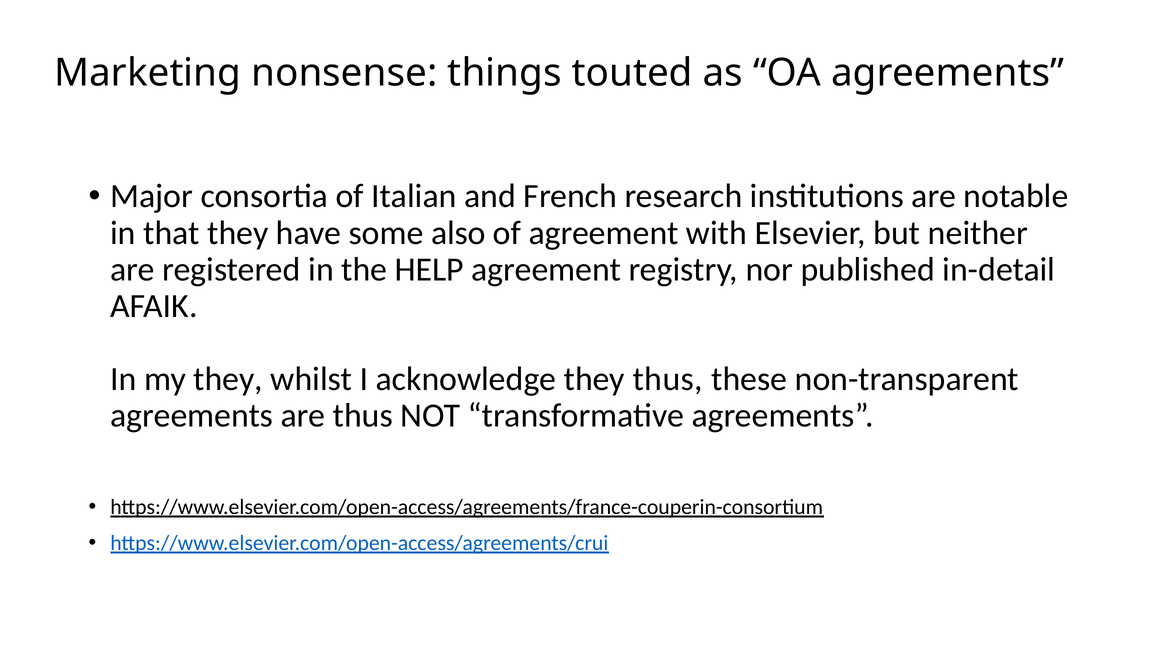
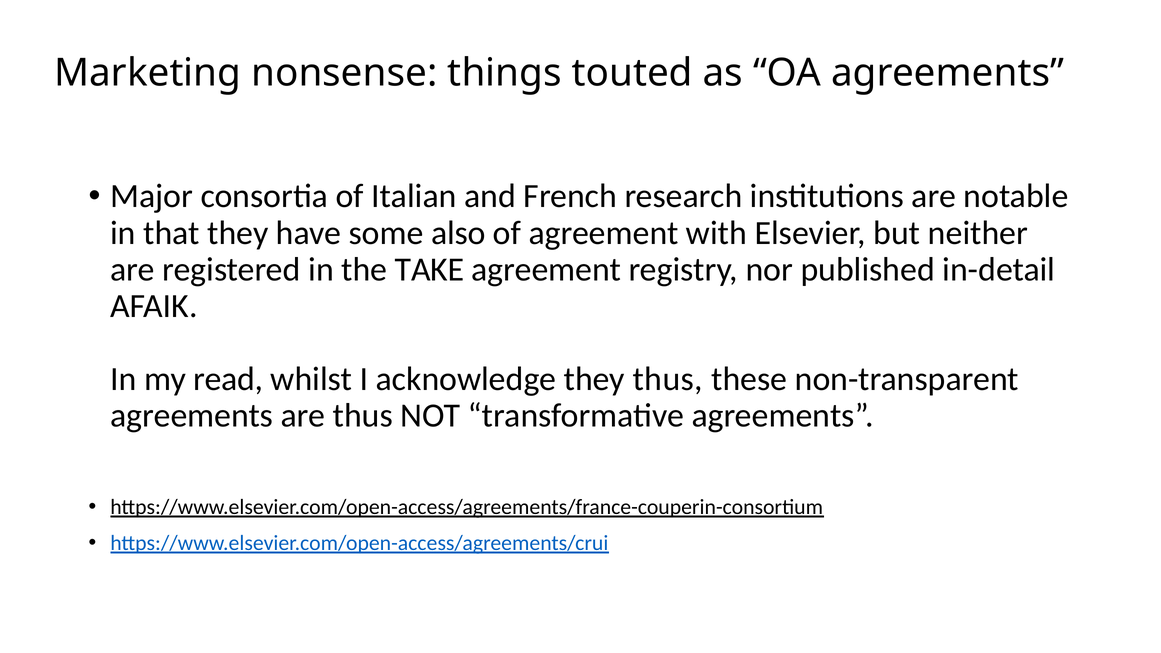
HELP: HELP -> TAKE
my they: they -> read
